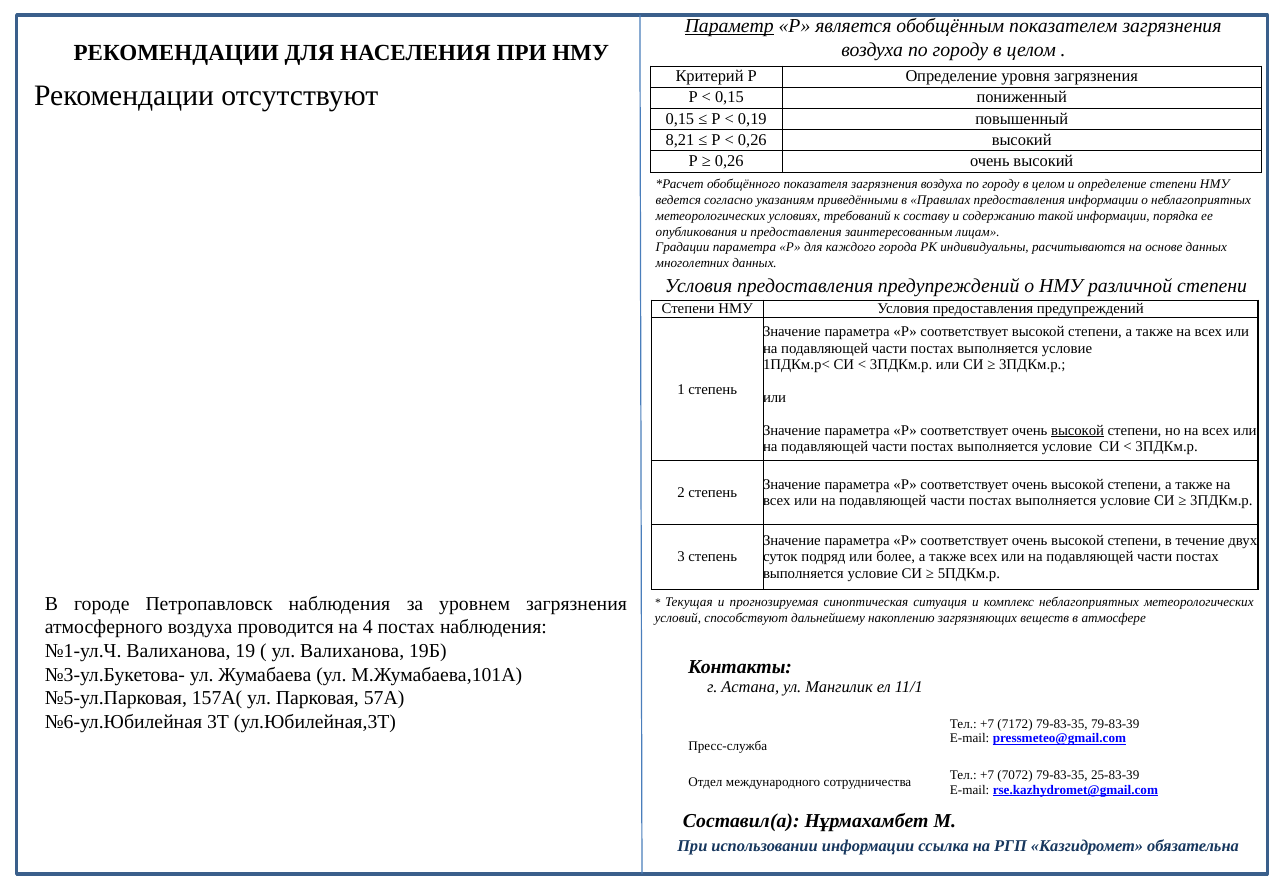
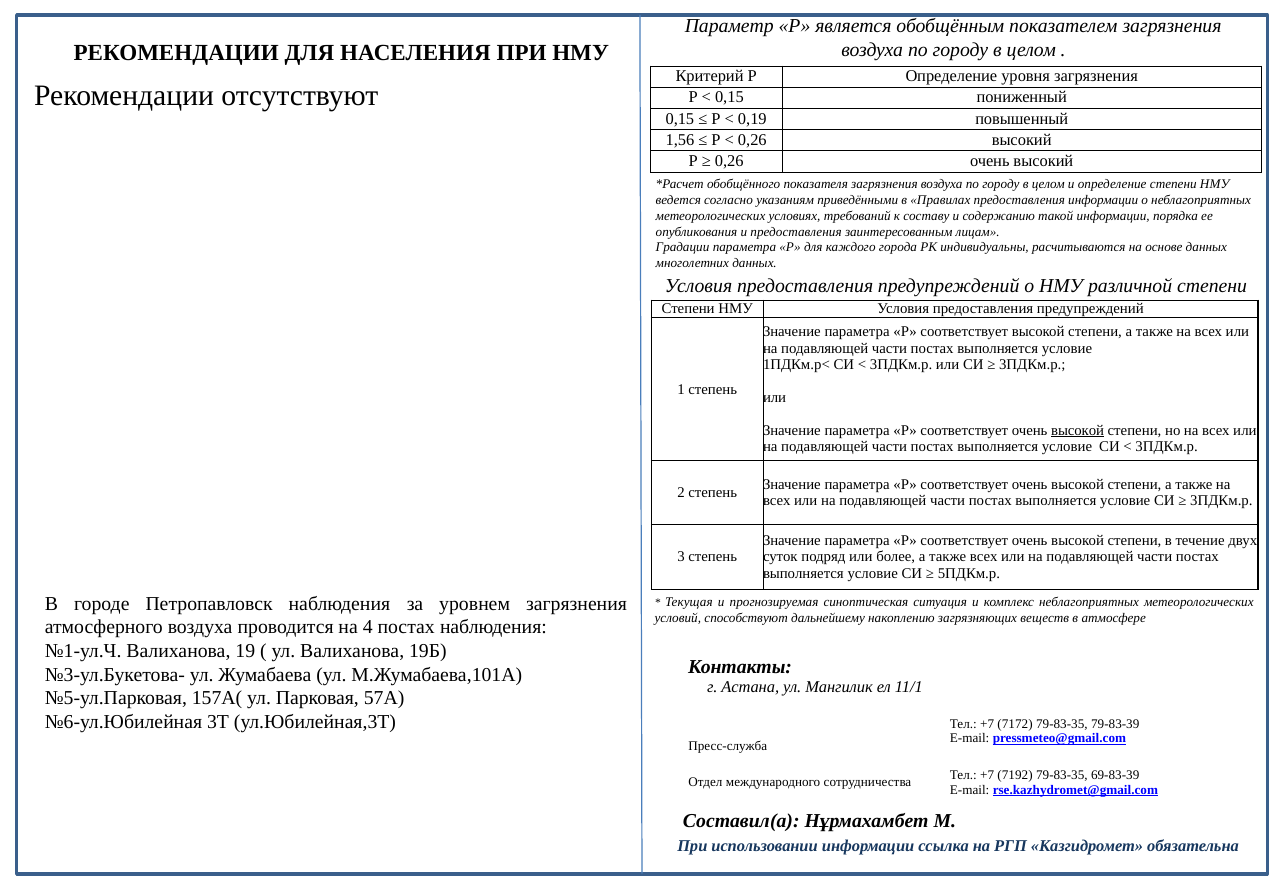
Параметр underline: present -> none
8,21: 8,21 -> 1,56
7072: 7072 -> 7192
25-83-39: 25-83-39 -> 69-83-39
